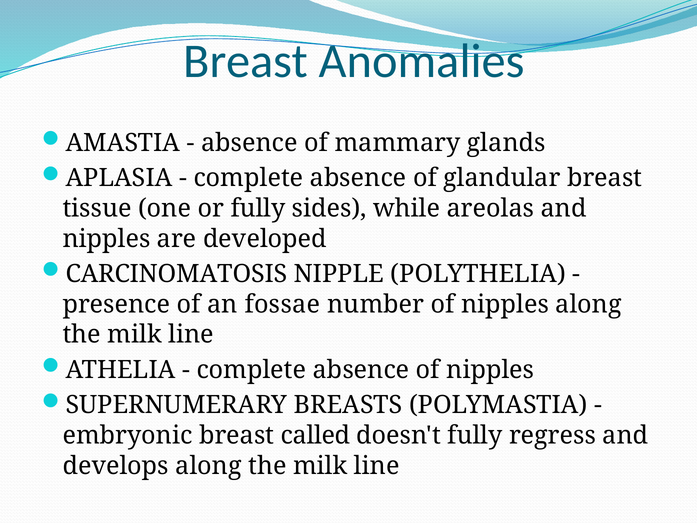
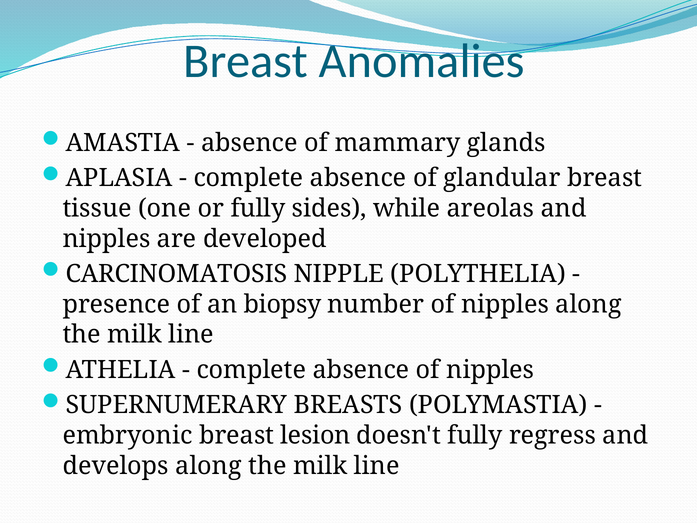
fossae: fossae -> biopsy
called: called -> lesion
